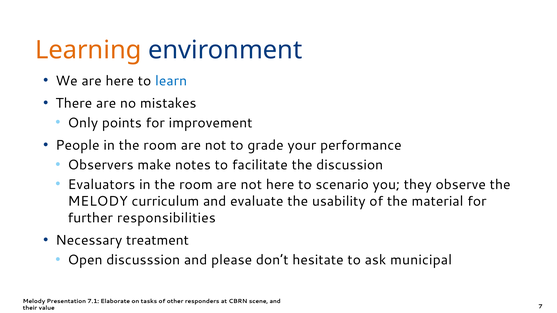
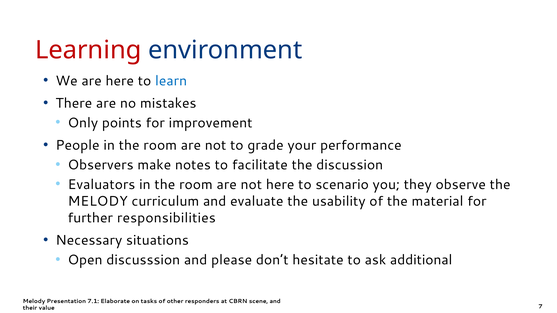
Learning colour: orange -> red
treatment: treatment -> situations
municipal: municipal -> additional
